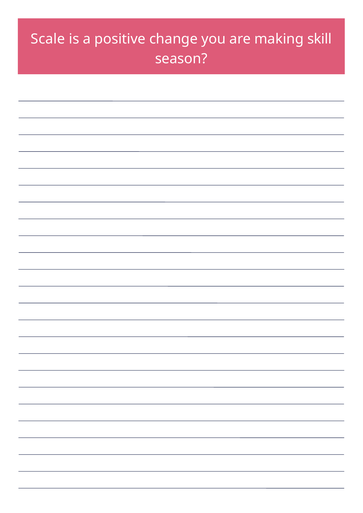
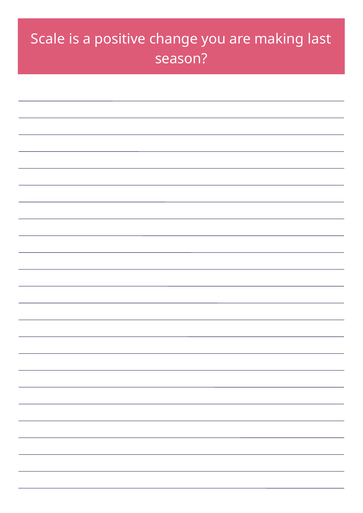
skill: skill -> last
